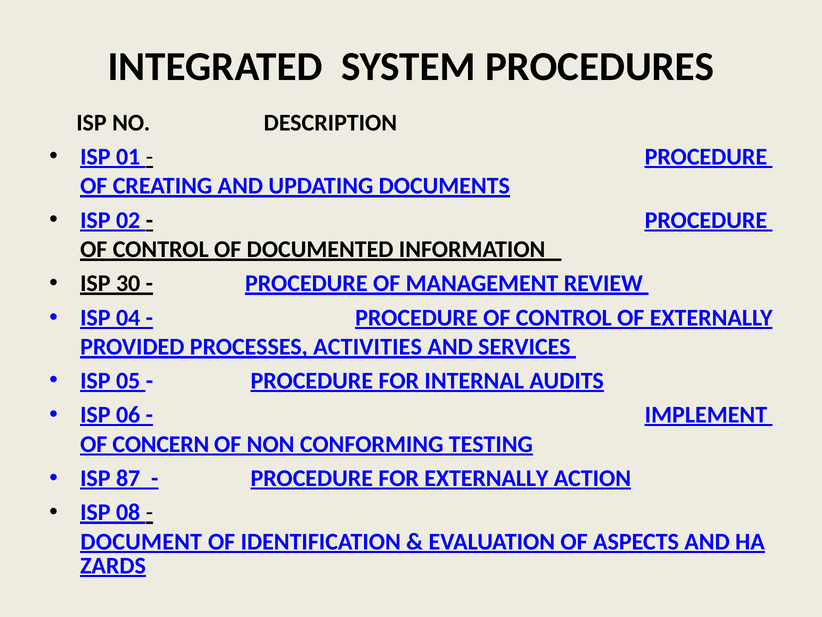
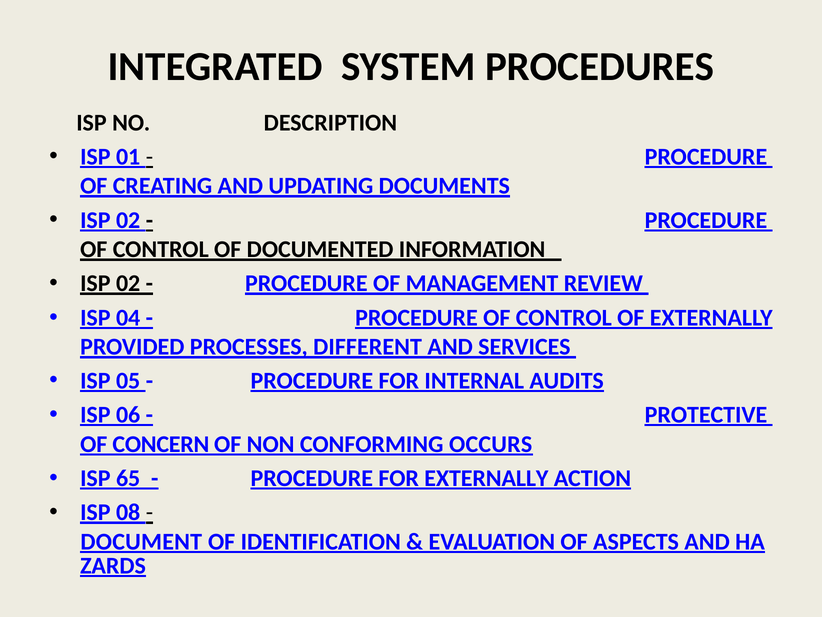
30 at (128, 283): 30 -> 02
ACTIVITIES: ACTIVITIES -> DIFFERENT
IMPLEMENT: IMPLEMENT -> PROTECTIVE
TESTING: TESTING -> OCCURS
87: 87 -> 65
